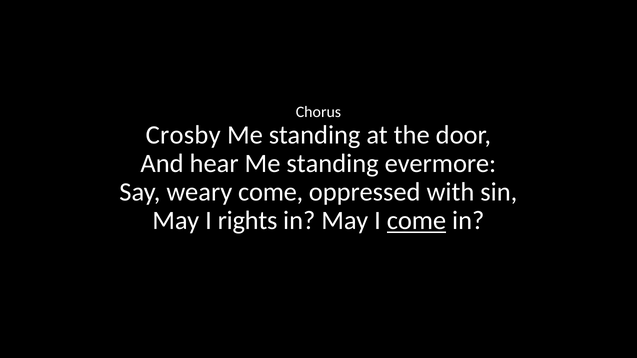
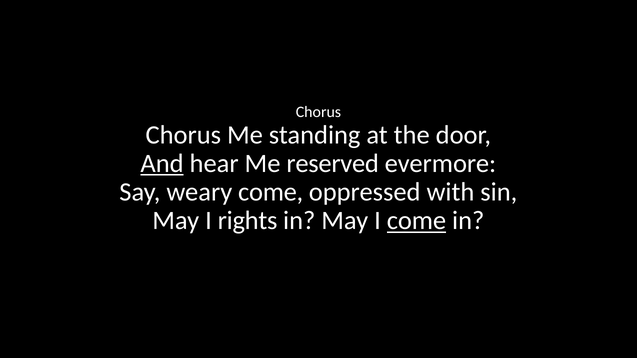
Crosby at (183, 135): Crosby -> Chorus
And underline: none -> present
hear Me standing: standing -> reserved
